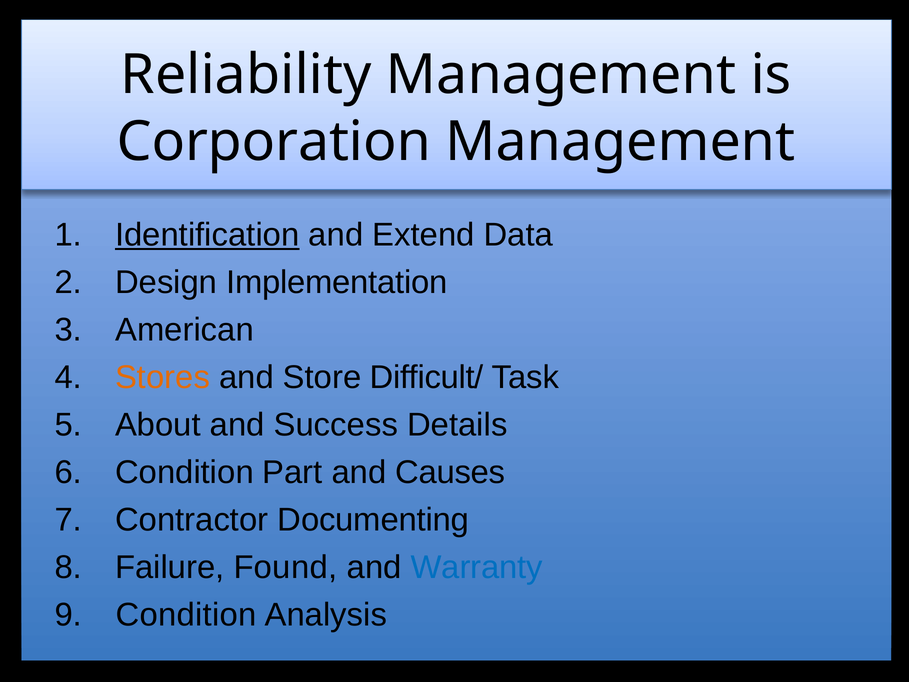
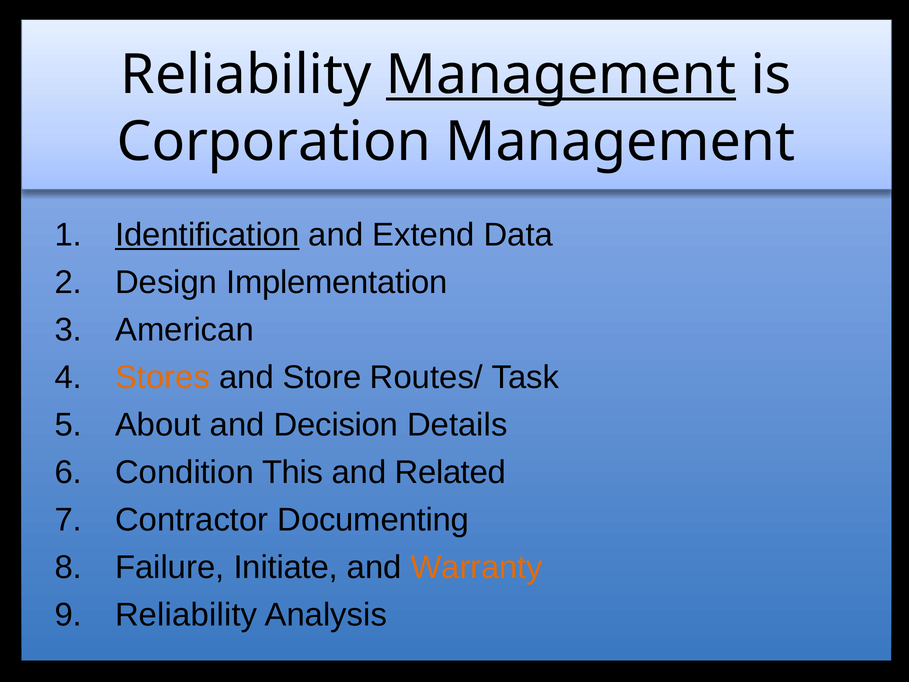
Management at (561, 75) underline: none -> present
Difficult/: Difficult/ -> Routes/
Success: Success -> Decision
Part: Part -> This
Causes: Causes -> Related
Found: Found -> Initiate
Warranty colour: blue -> orange
Condition at (186, 614): Condition -> Reliability
